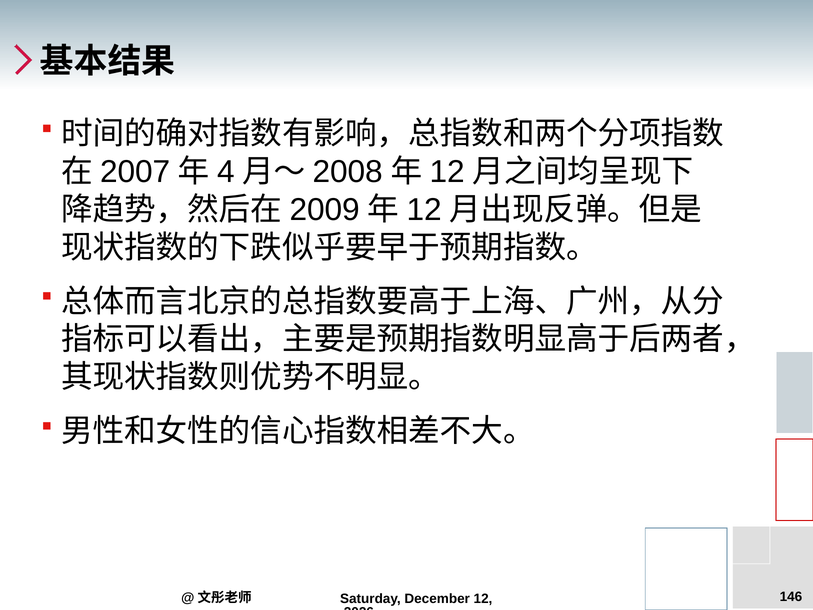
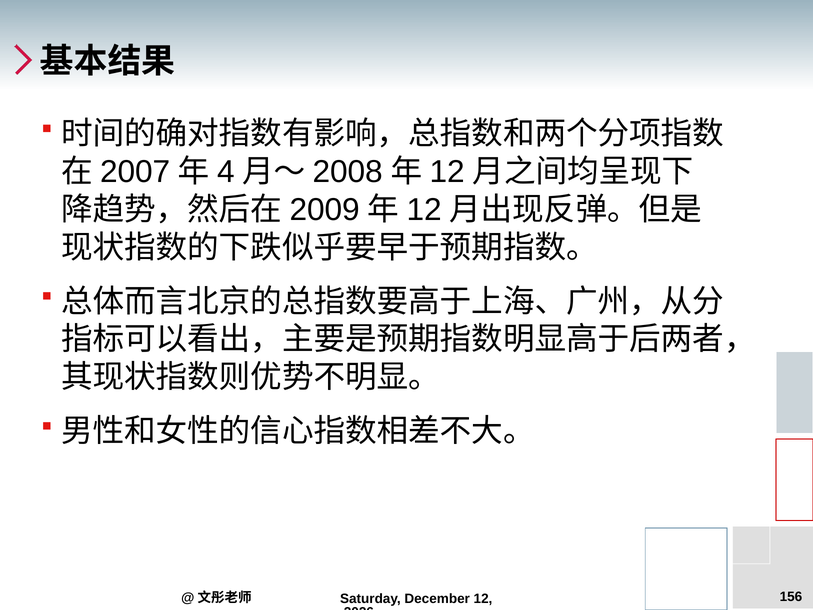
146: 146 -> 156
